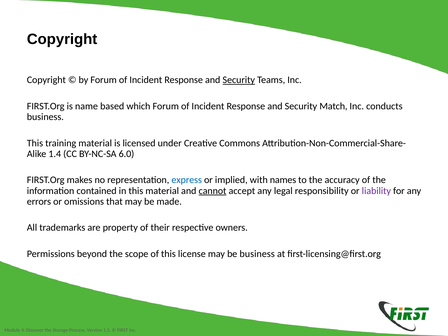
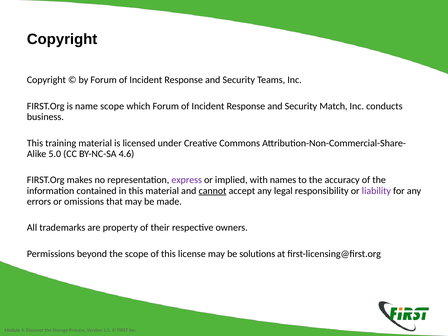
Security at (239, 80) underline: present -> none
name based: based -> scope
1.4: 1.4 -> 5.0
6.0: 6.0 -> 4.6
express colour: blue -> purple
be business: business -> solutions
